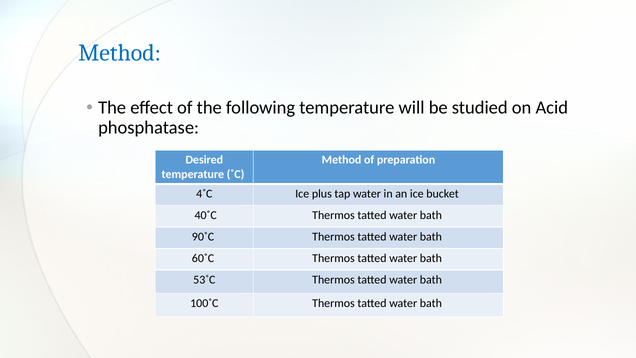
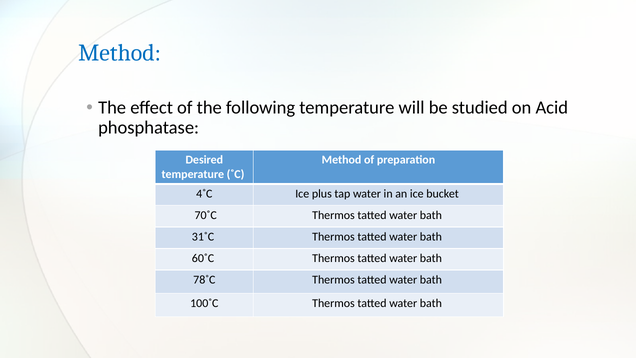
40˚C: 40˚C -> 70˚C
90˚C: 90˚C -> 31˚C
53˚C: 53˚C -> 78˚C
